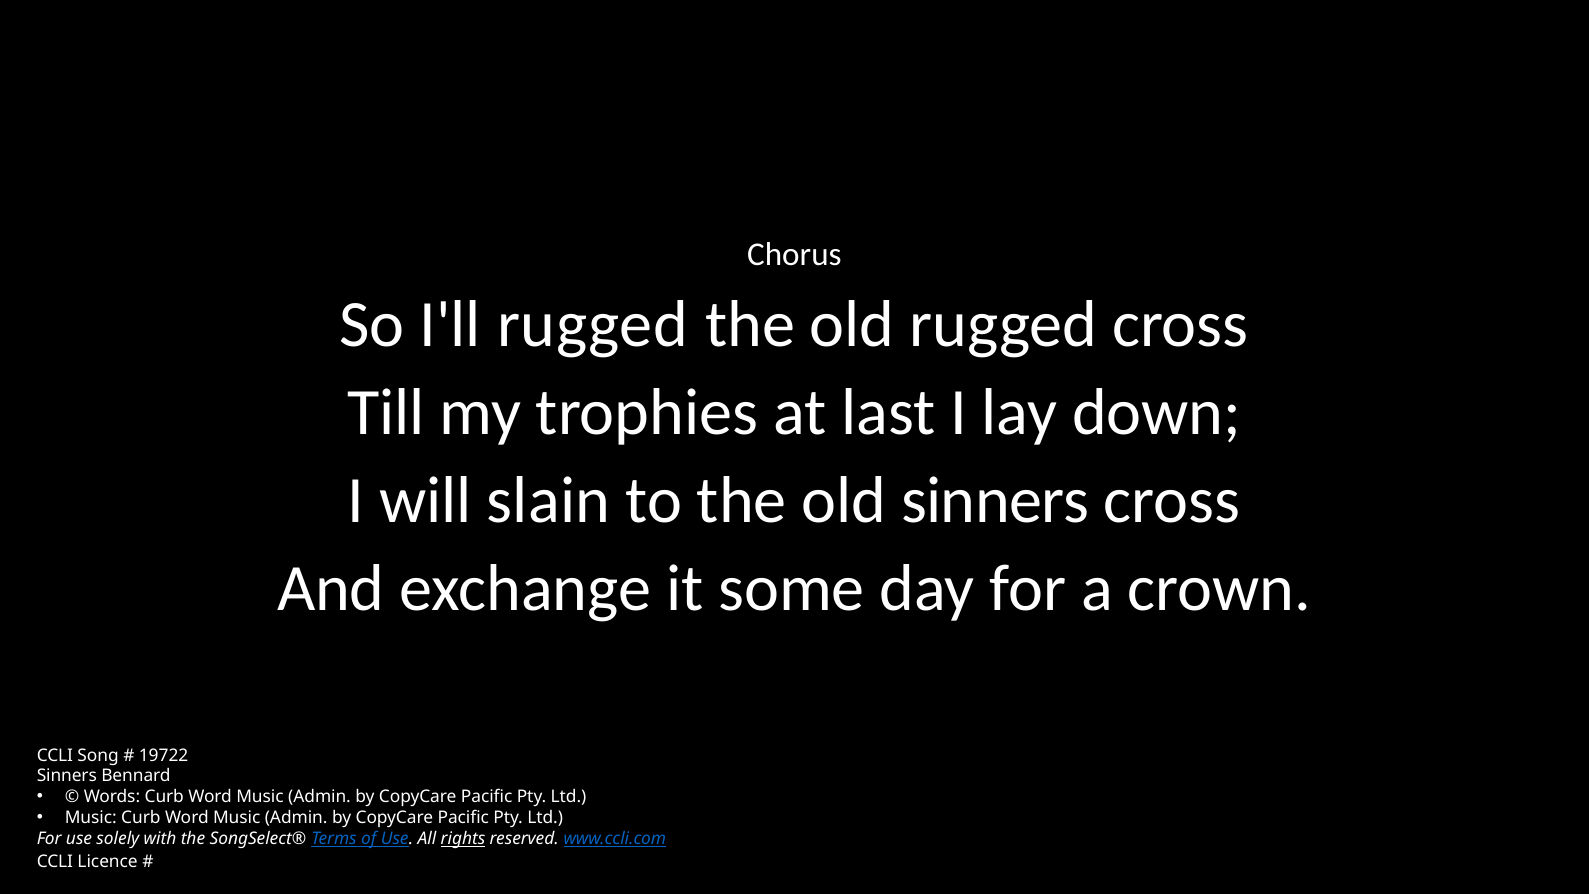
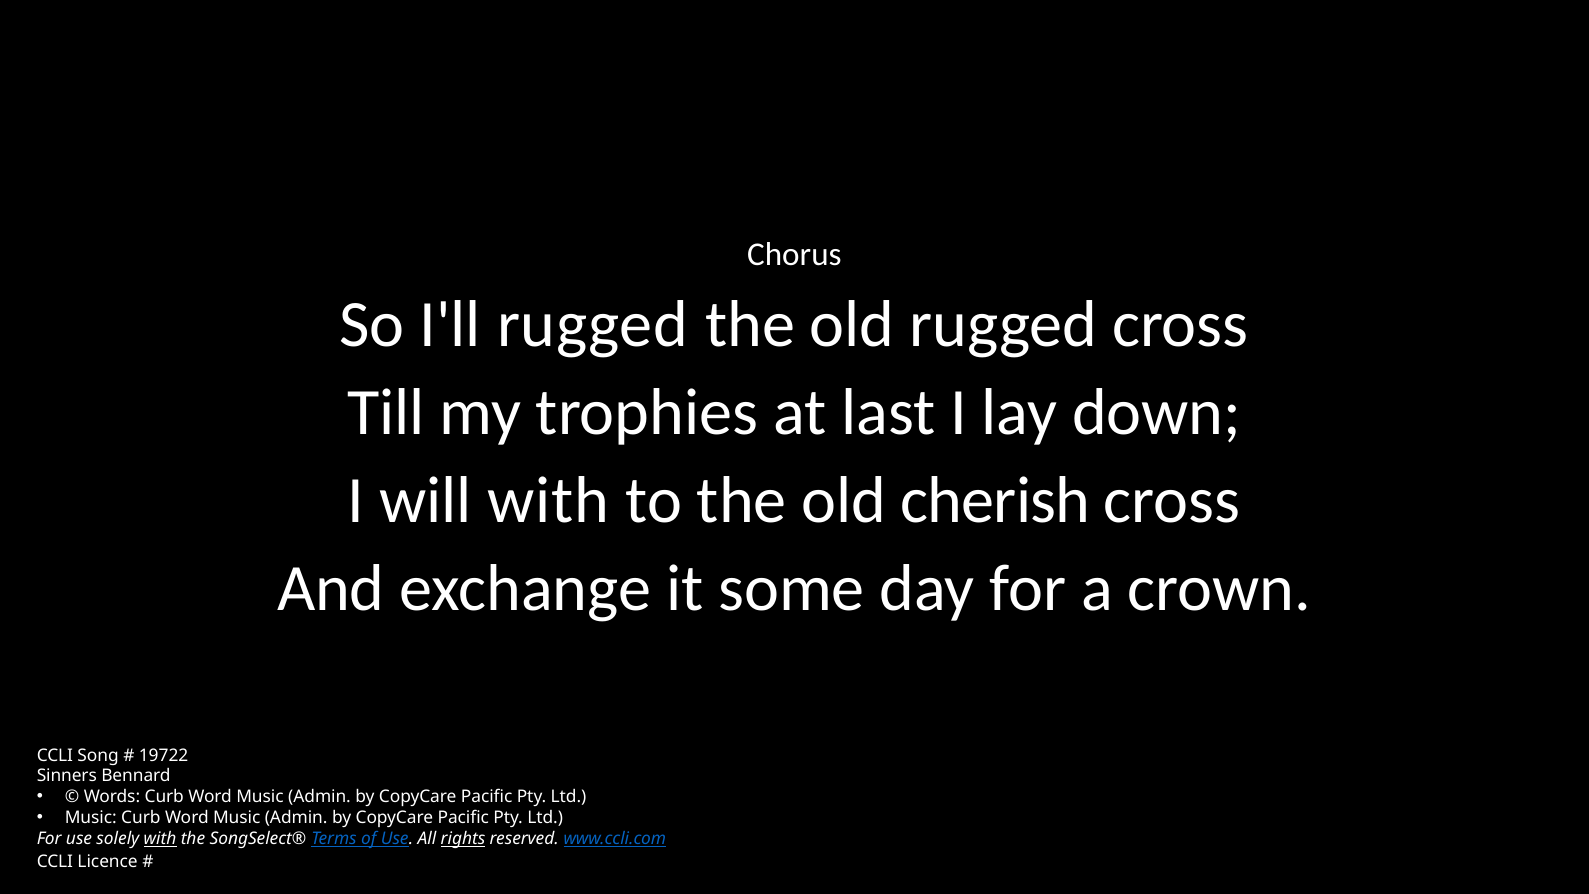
will slain: slain -> with
old sinners: sinners -> cherish
with at (160, 839) underline: none -> present
